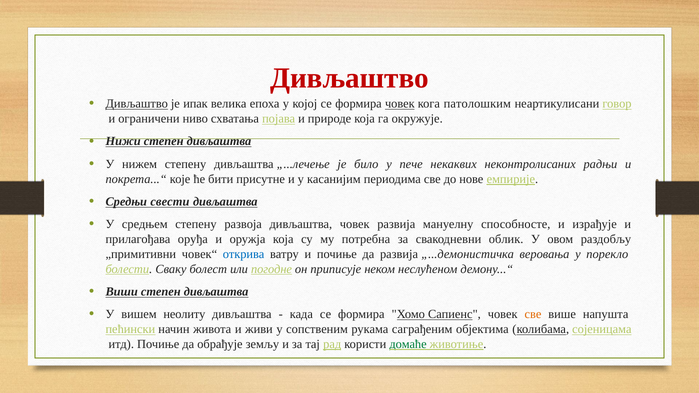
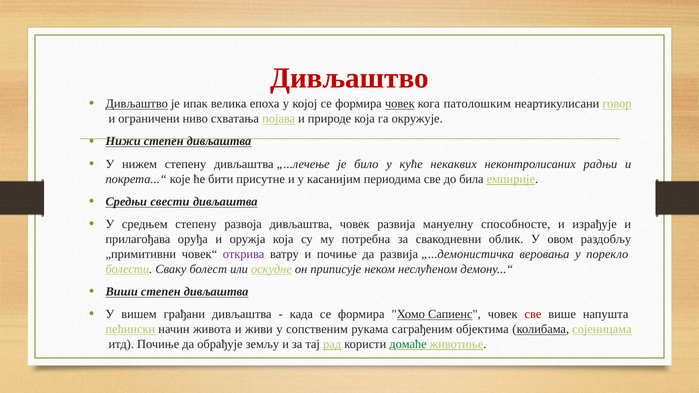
пече: пече -> куће
нове: нове -> била
открива colour: blue -> purple
погодне: погодне -> оскудне
неолиту: неолиту -> грађани
све at (533, 315) colour: orange -> red
